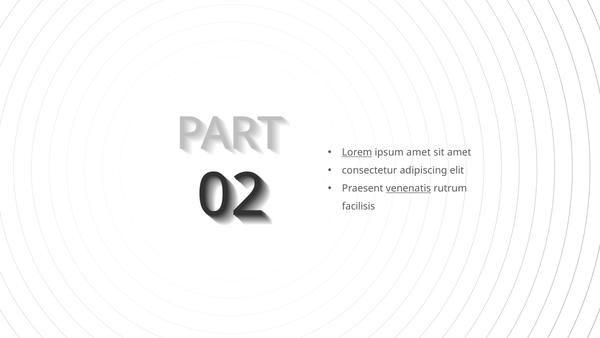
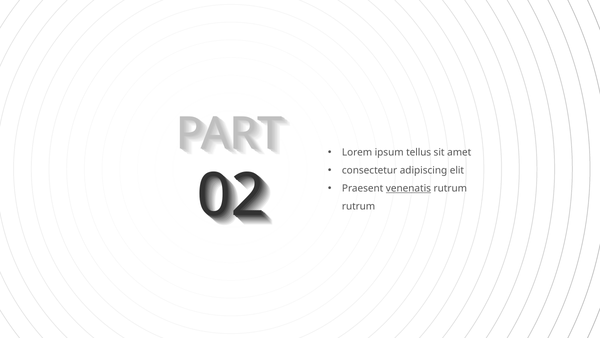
Lorem underline: present -> none
ipsum amet: amet -> tellus
facilisis at (359, 206): facilisis -> rutrum
